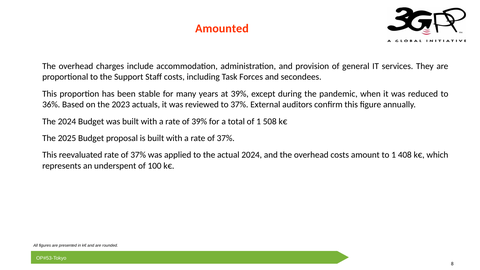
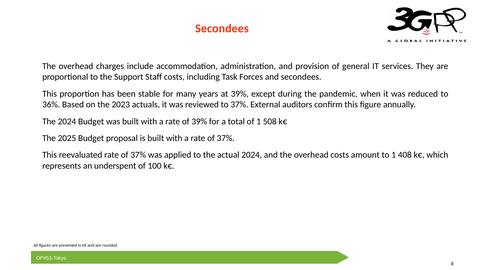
Amounted at (222, 29): Amounted -> Secondees
